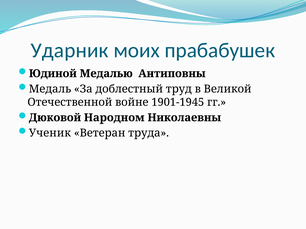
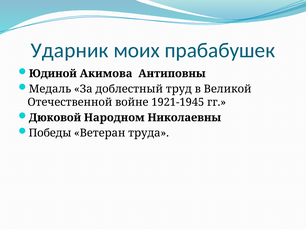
Медалью: Медалью -> Акимова
1901-1945: 1901-1945 -> 1921-1945
Ученик: Ученик -> Победы
